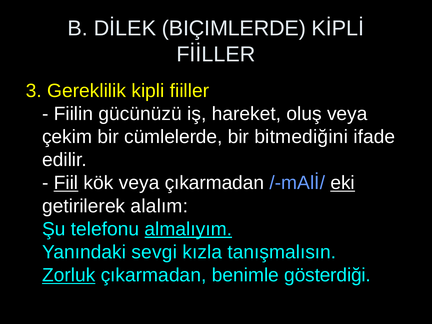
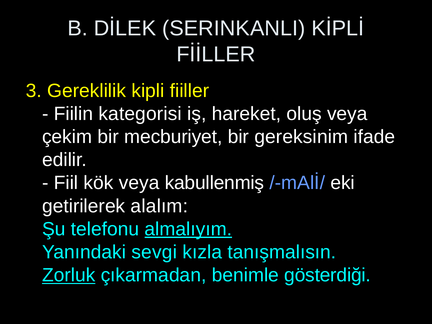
BIÇIMLERDE: BIÇIMLERDE -> SERINKANLI
gücünüzü: gücünüzü -> kategorisi
cümlelerde: cümlelerde -> mecburiyet
bitmediğini: bitmediğini -> gereksinim
Fiil underline: present -> none
veya çıkarmadan: çıkarmadan -> kabullenmiş
eki underline: present -> none
